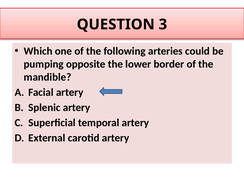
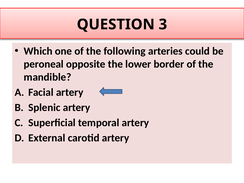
pumping: pumping -> peroneal
